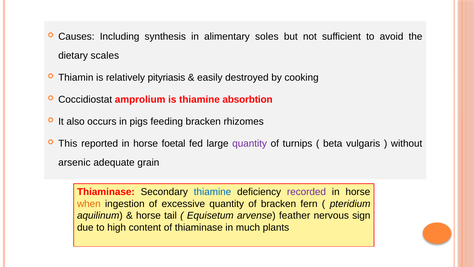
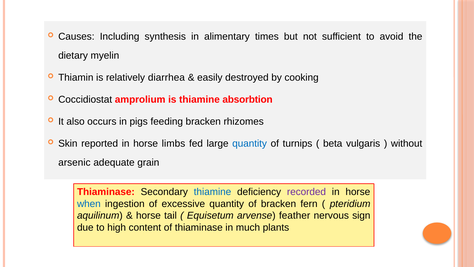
soles: soles -> times
scales: scales -> myelin
pityriasis: pityriasis -> diarrhea
This: This -> Skin
foetal: foetal -> limbs
quantity at (250, 143) colour: purple -> blue
when colour: orange -> blue
